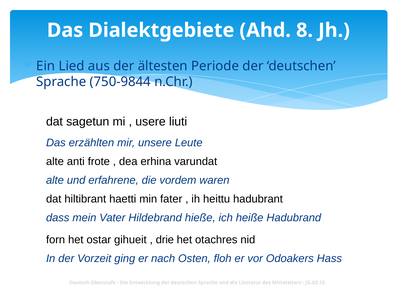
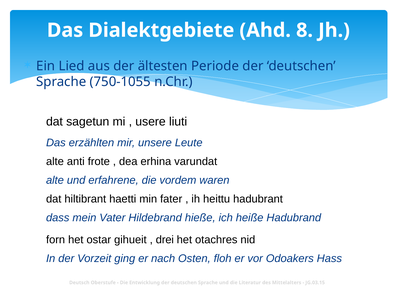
750-9844: 750-9844 -> 750-1055
drie: drie -> drei
